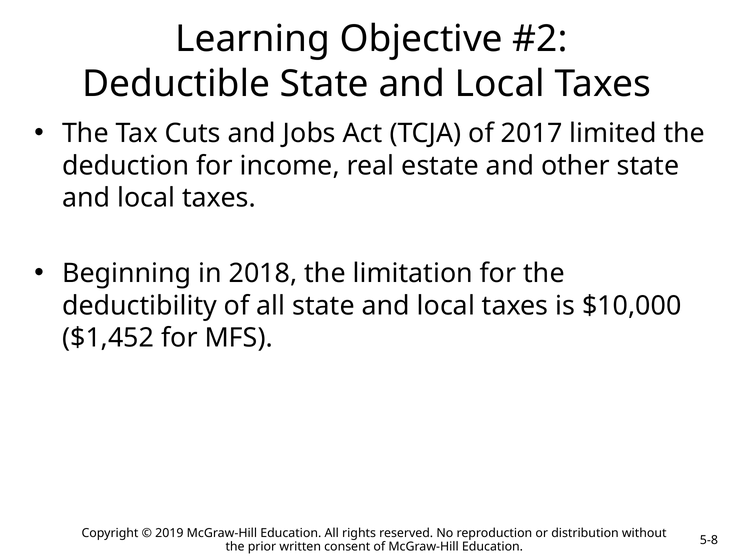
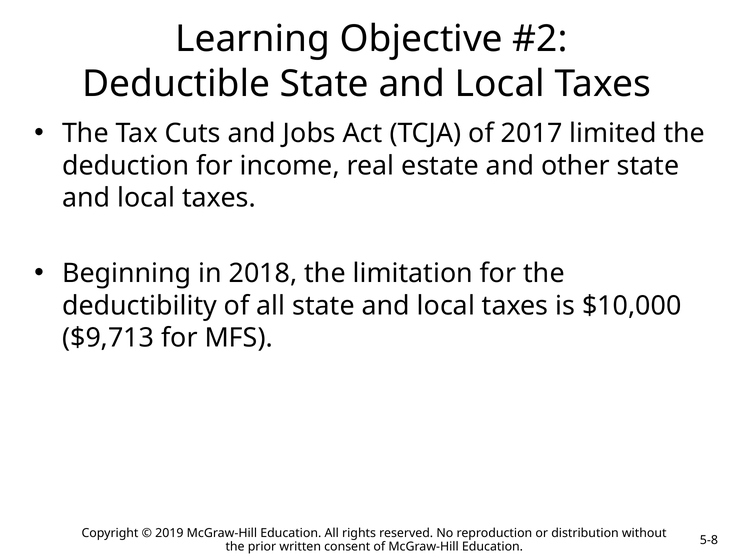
$1,452: $1,452 -> $9,713
